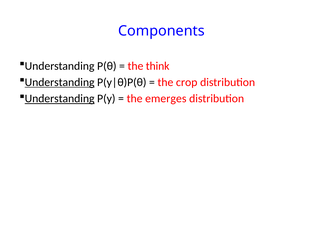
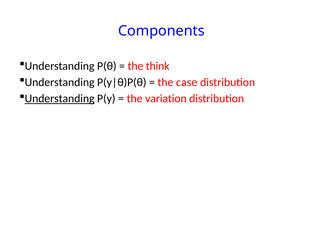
Understanding at (60, 82) underline: present -> none
crop: crop -> case
emerges: emerges -> variation
